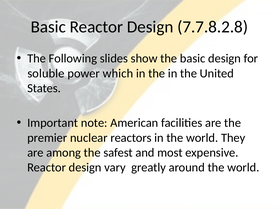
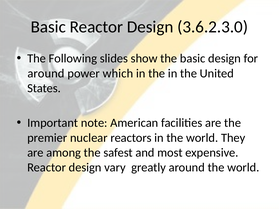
7.7.8.2.8: 7.7.8.2.8 -> 3.6.2.3.0
soluble at (46, 73): soluble -> around
